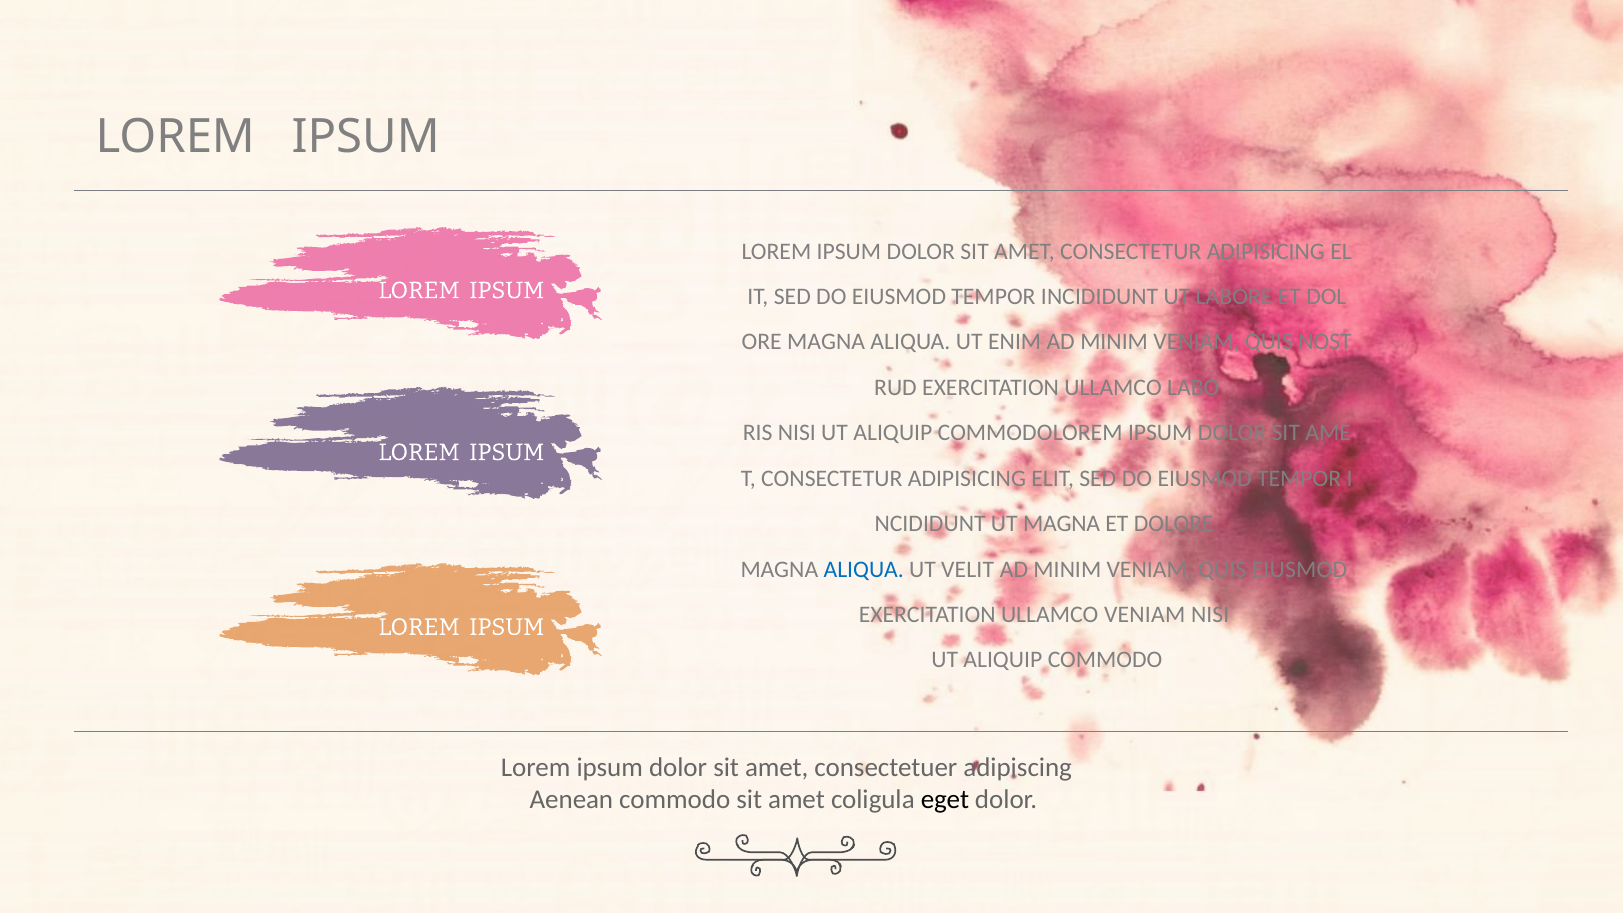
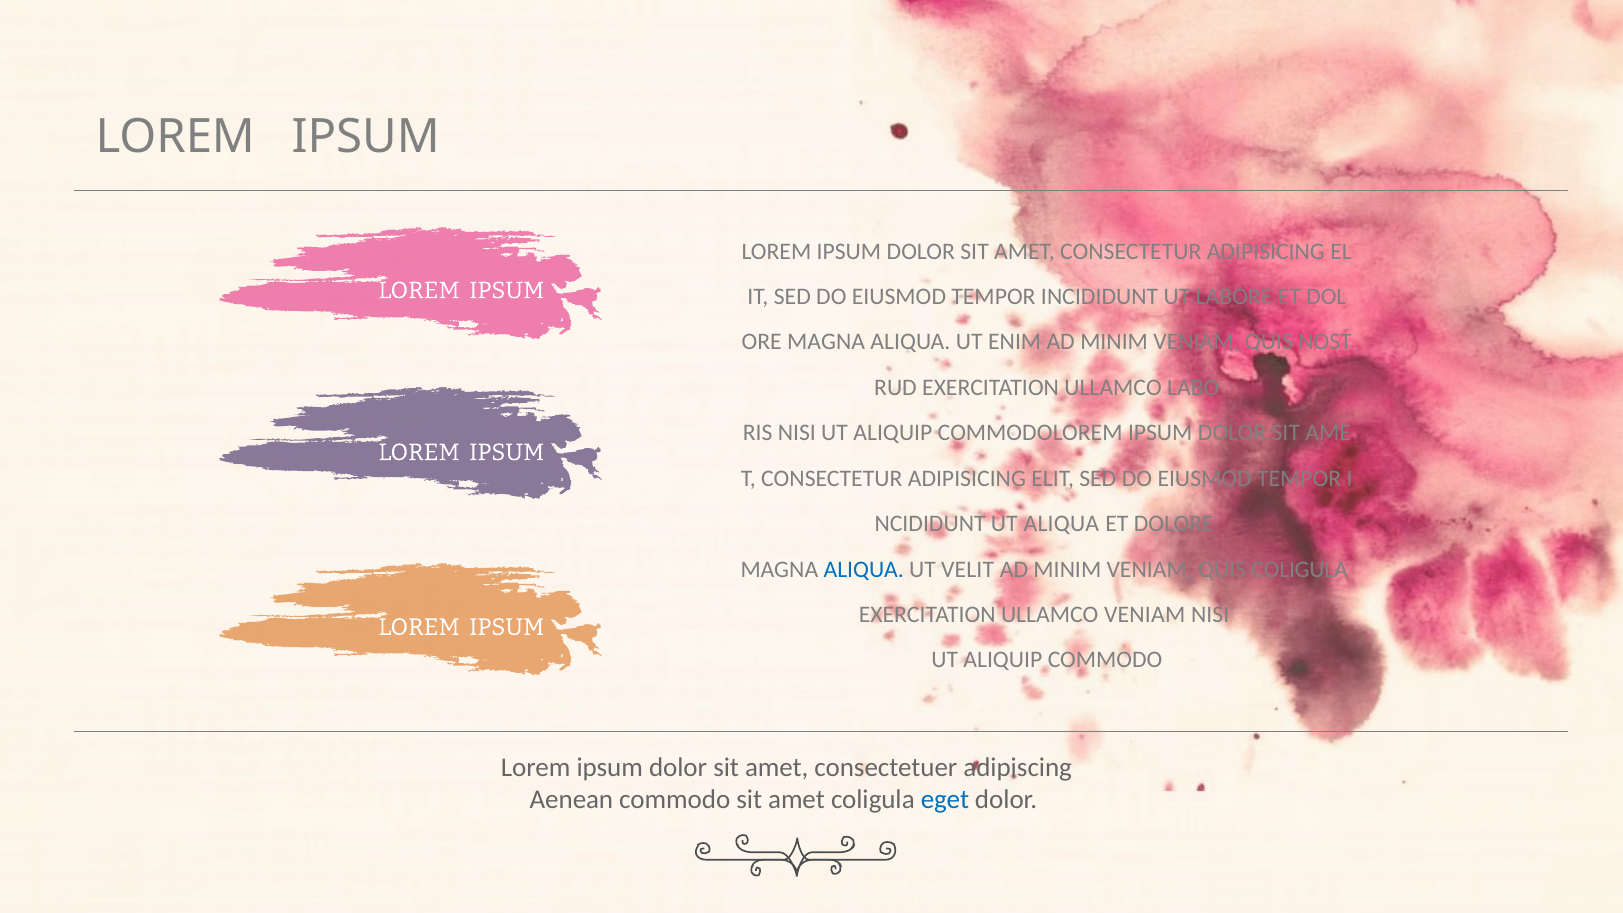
UT MAGNA: MAGNA -> ALIQUA
QUIS EIUSMOD: EIUSMOD -> COLIGULA
eget colour: black -> blue
